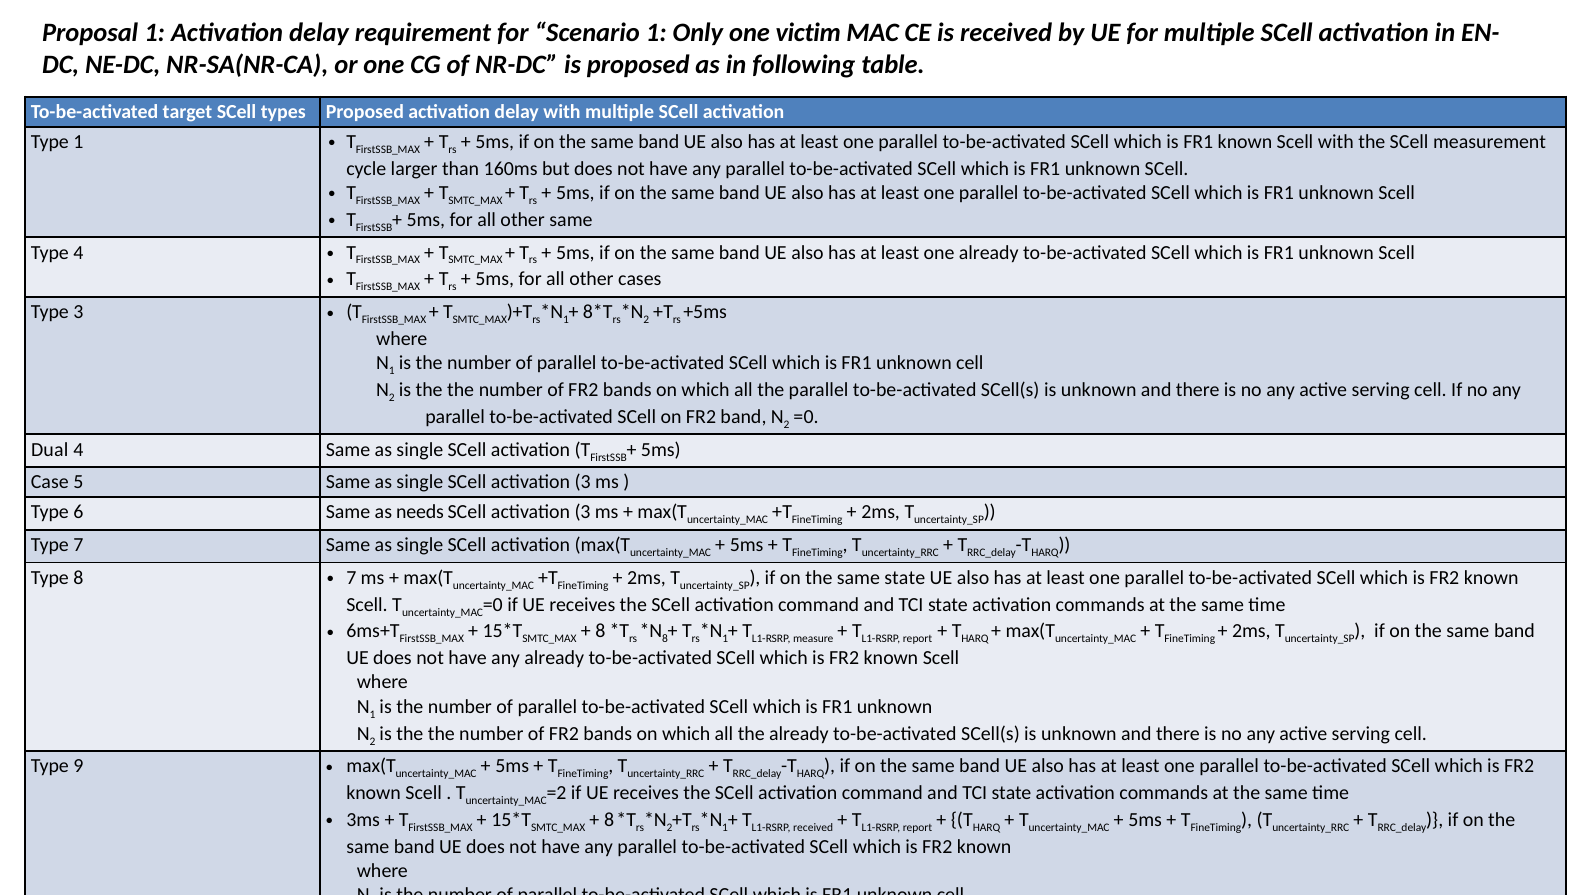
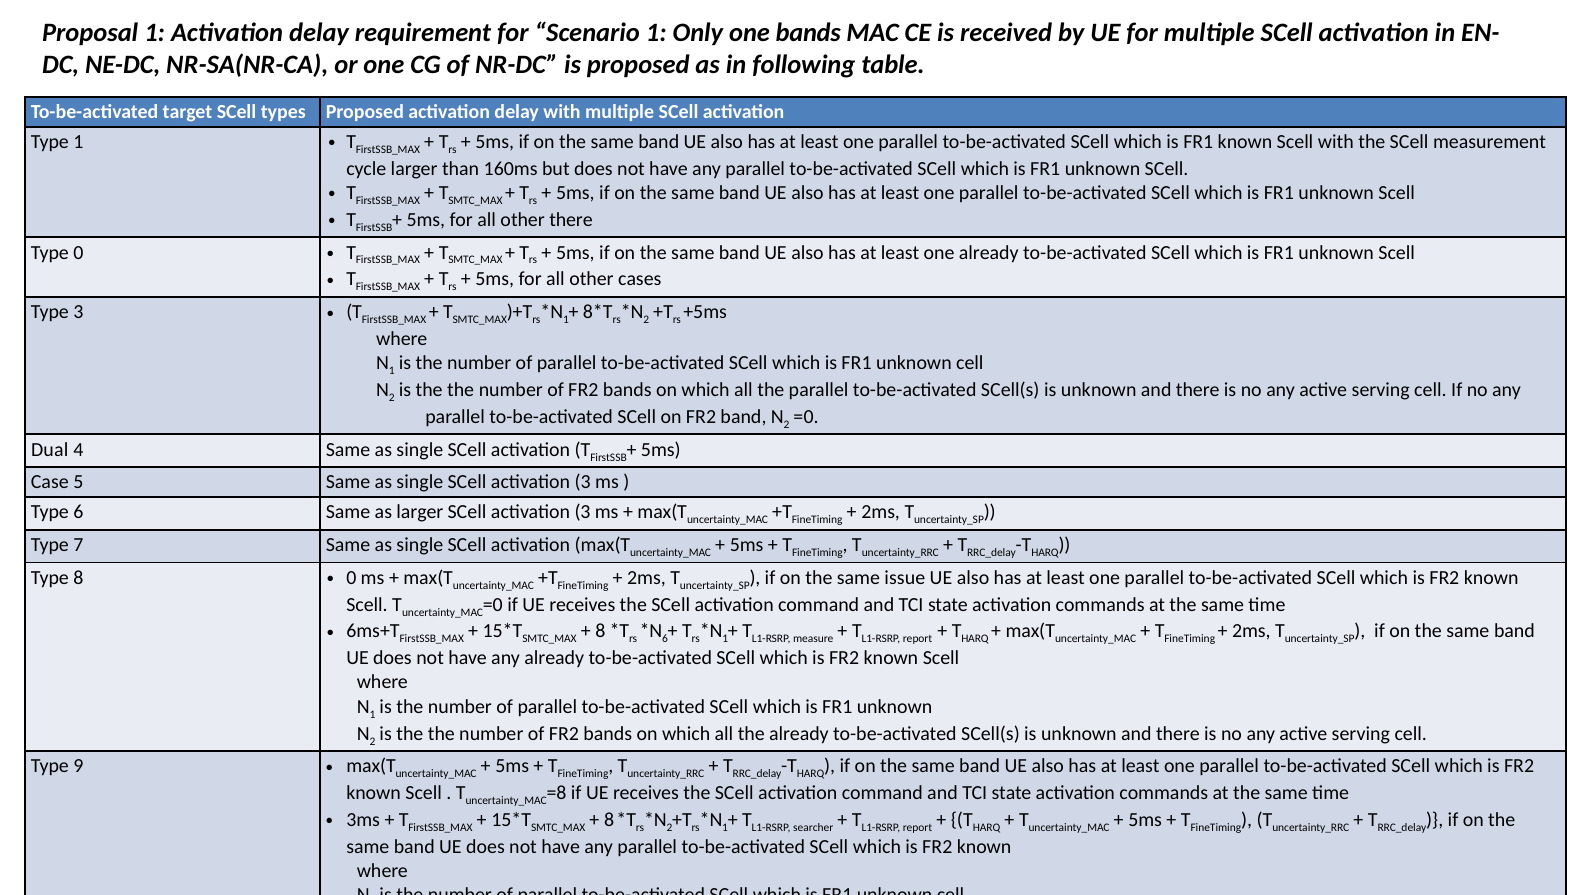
one victim: victim -> bands
other same: same -> there
Type 4: 4 -> 0
as needs: needs -> larger
7 at (351, 578): 7 -> 0
same state: state -> issue
8 at (665, 639): 8 -> 6
=2: =2 -> =8
received at (813, 828): received -> searcher
